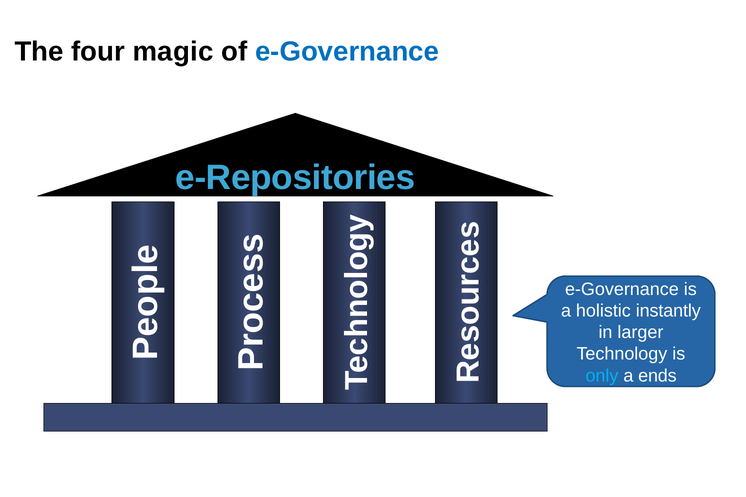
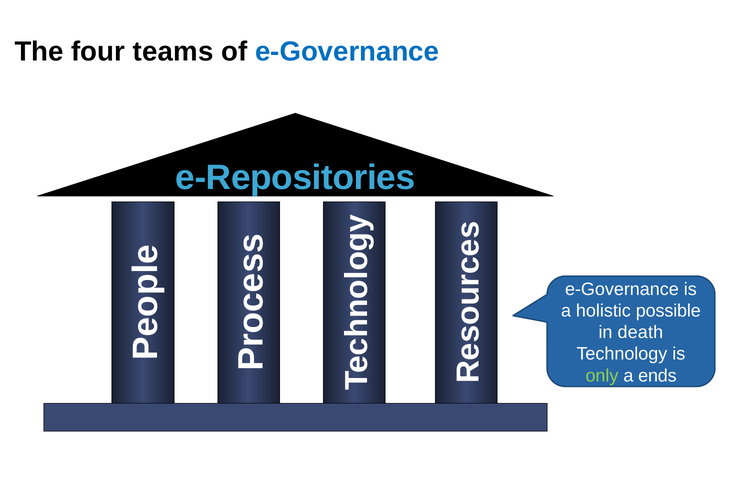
magic: magic -> teams
instantly: instantly -> possible
larger: larger -> death
only colour: light blue -> light green
